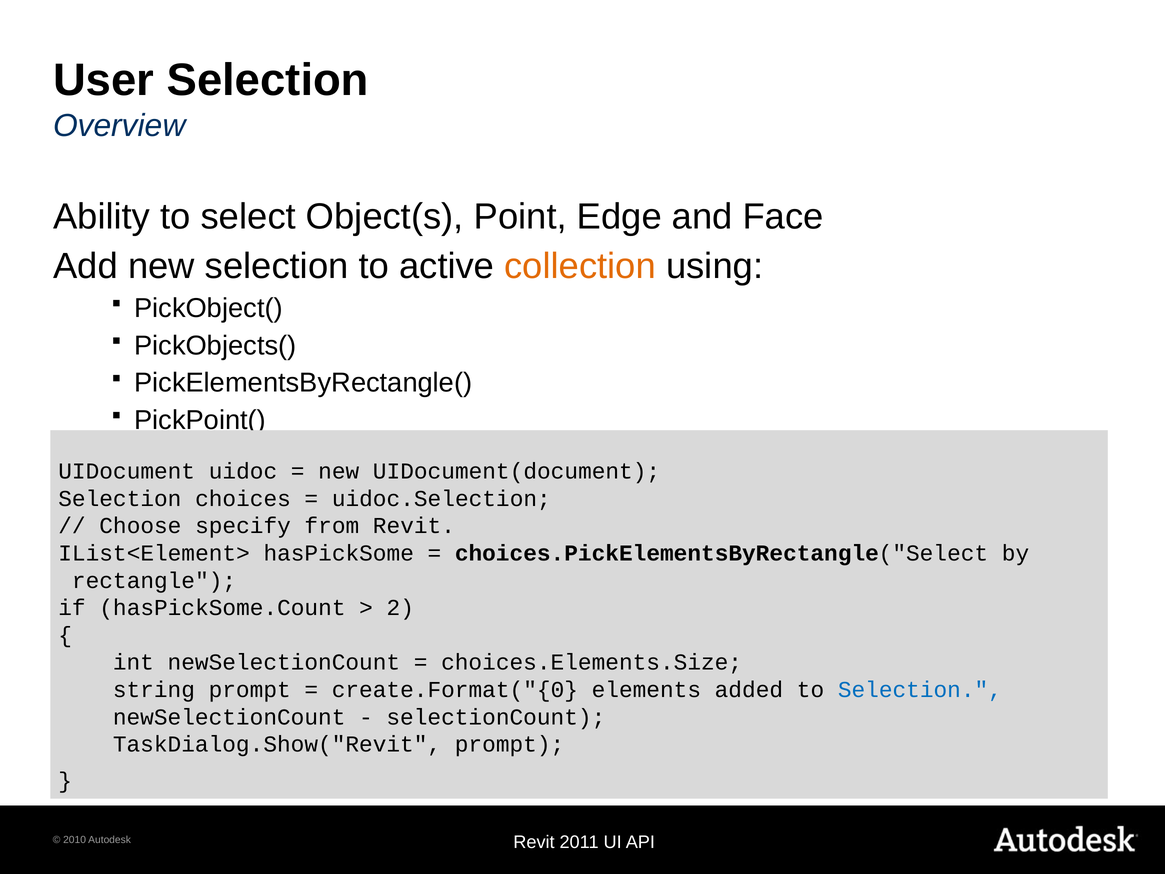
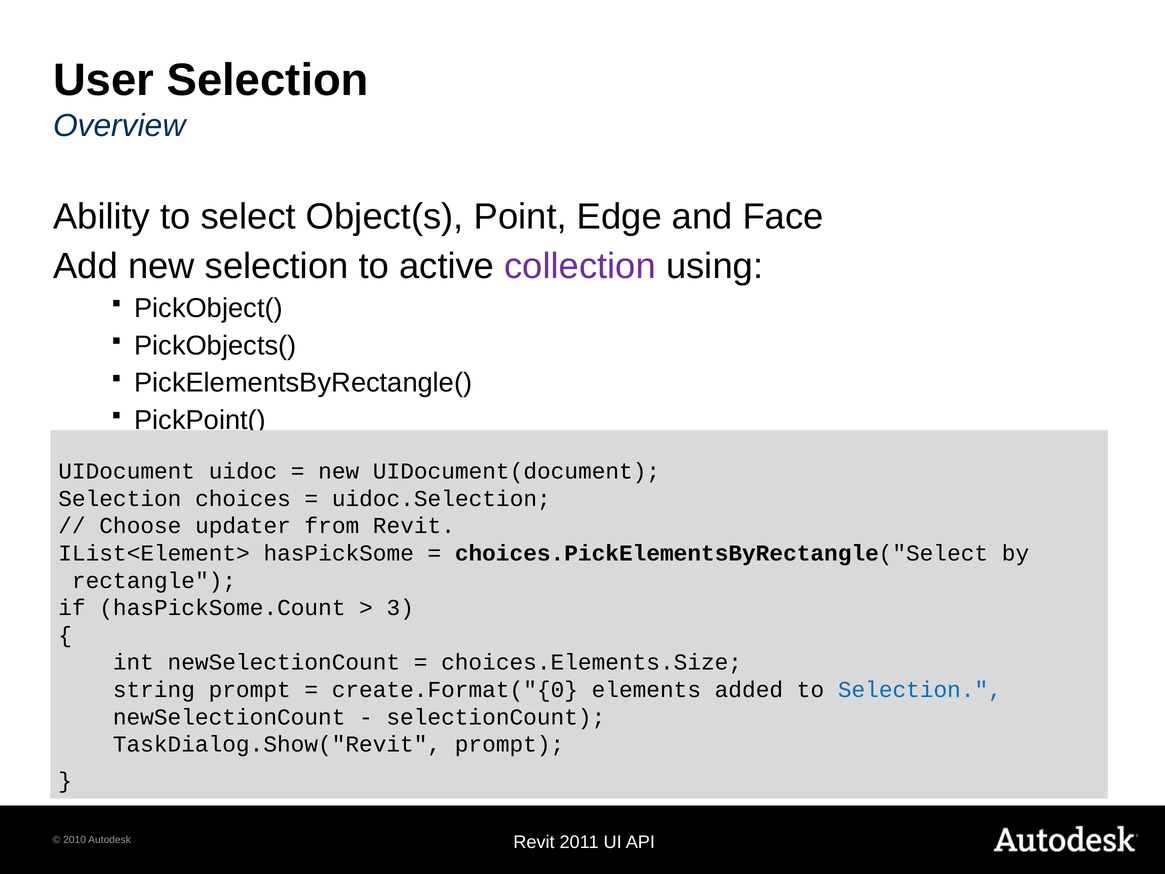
collection colour: orange -> purple
specify: specify -> updater
2: 2 -> 3
